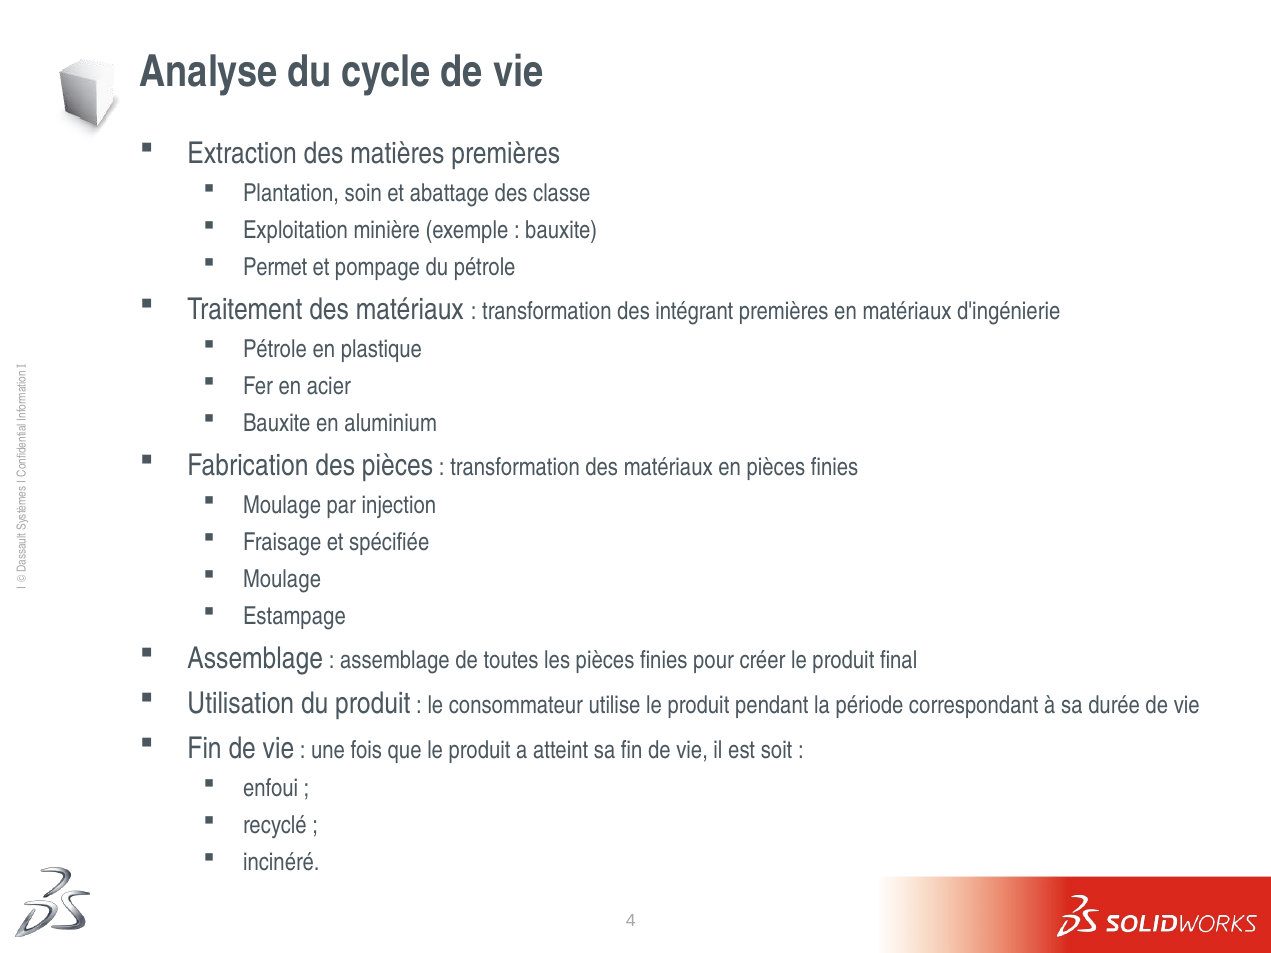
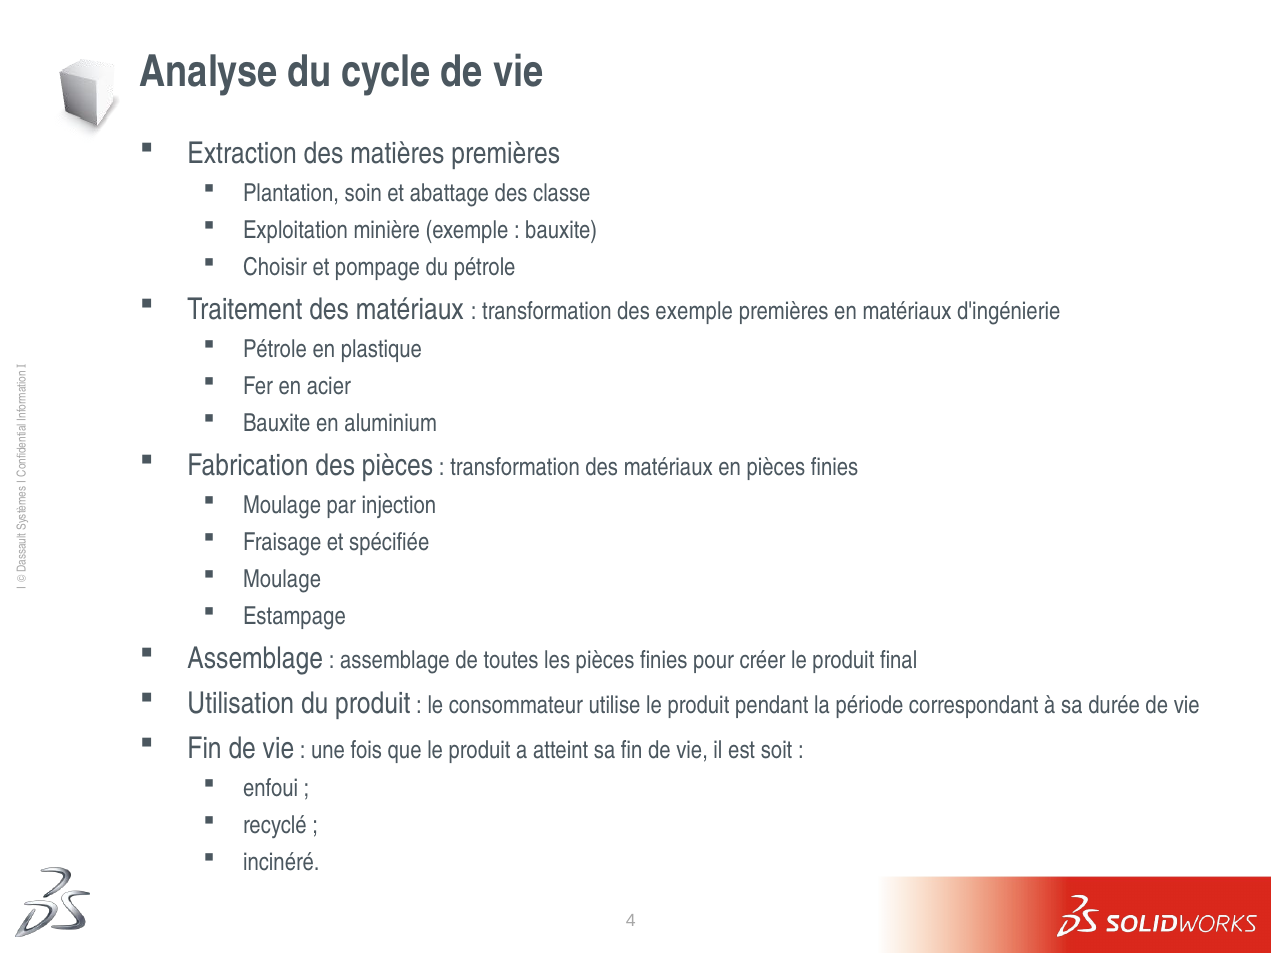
Permet: Permet -> Choisir
des intégrant: intégrant -> exemple
